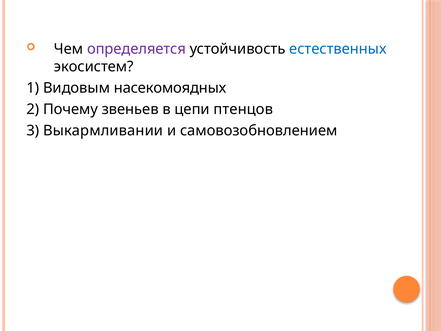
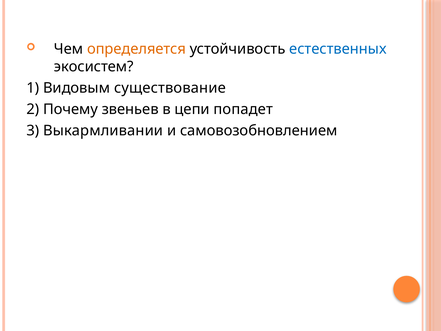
определяется colour: purple -> orange
насекомоядных: насекомоядных -> существование
птенцов: птенцов -> попадет
